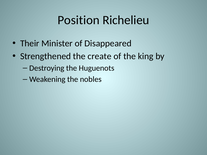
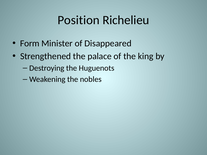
Their: Their -> Form
create: create -> palace
